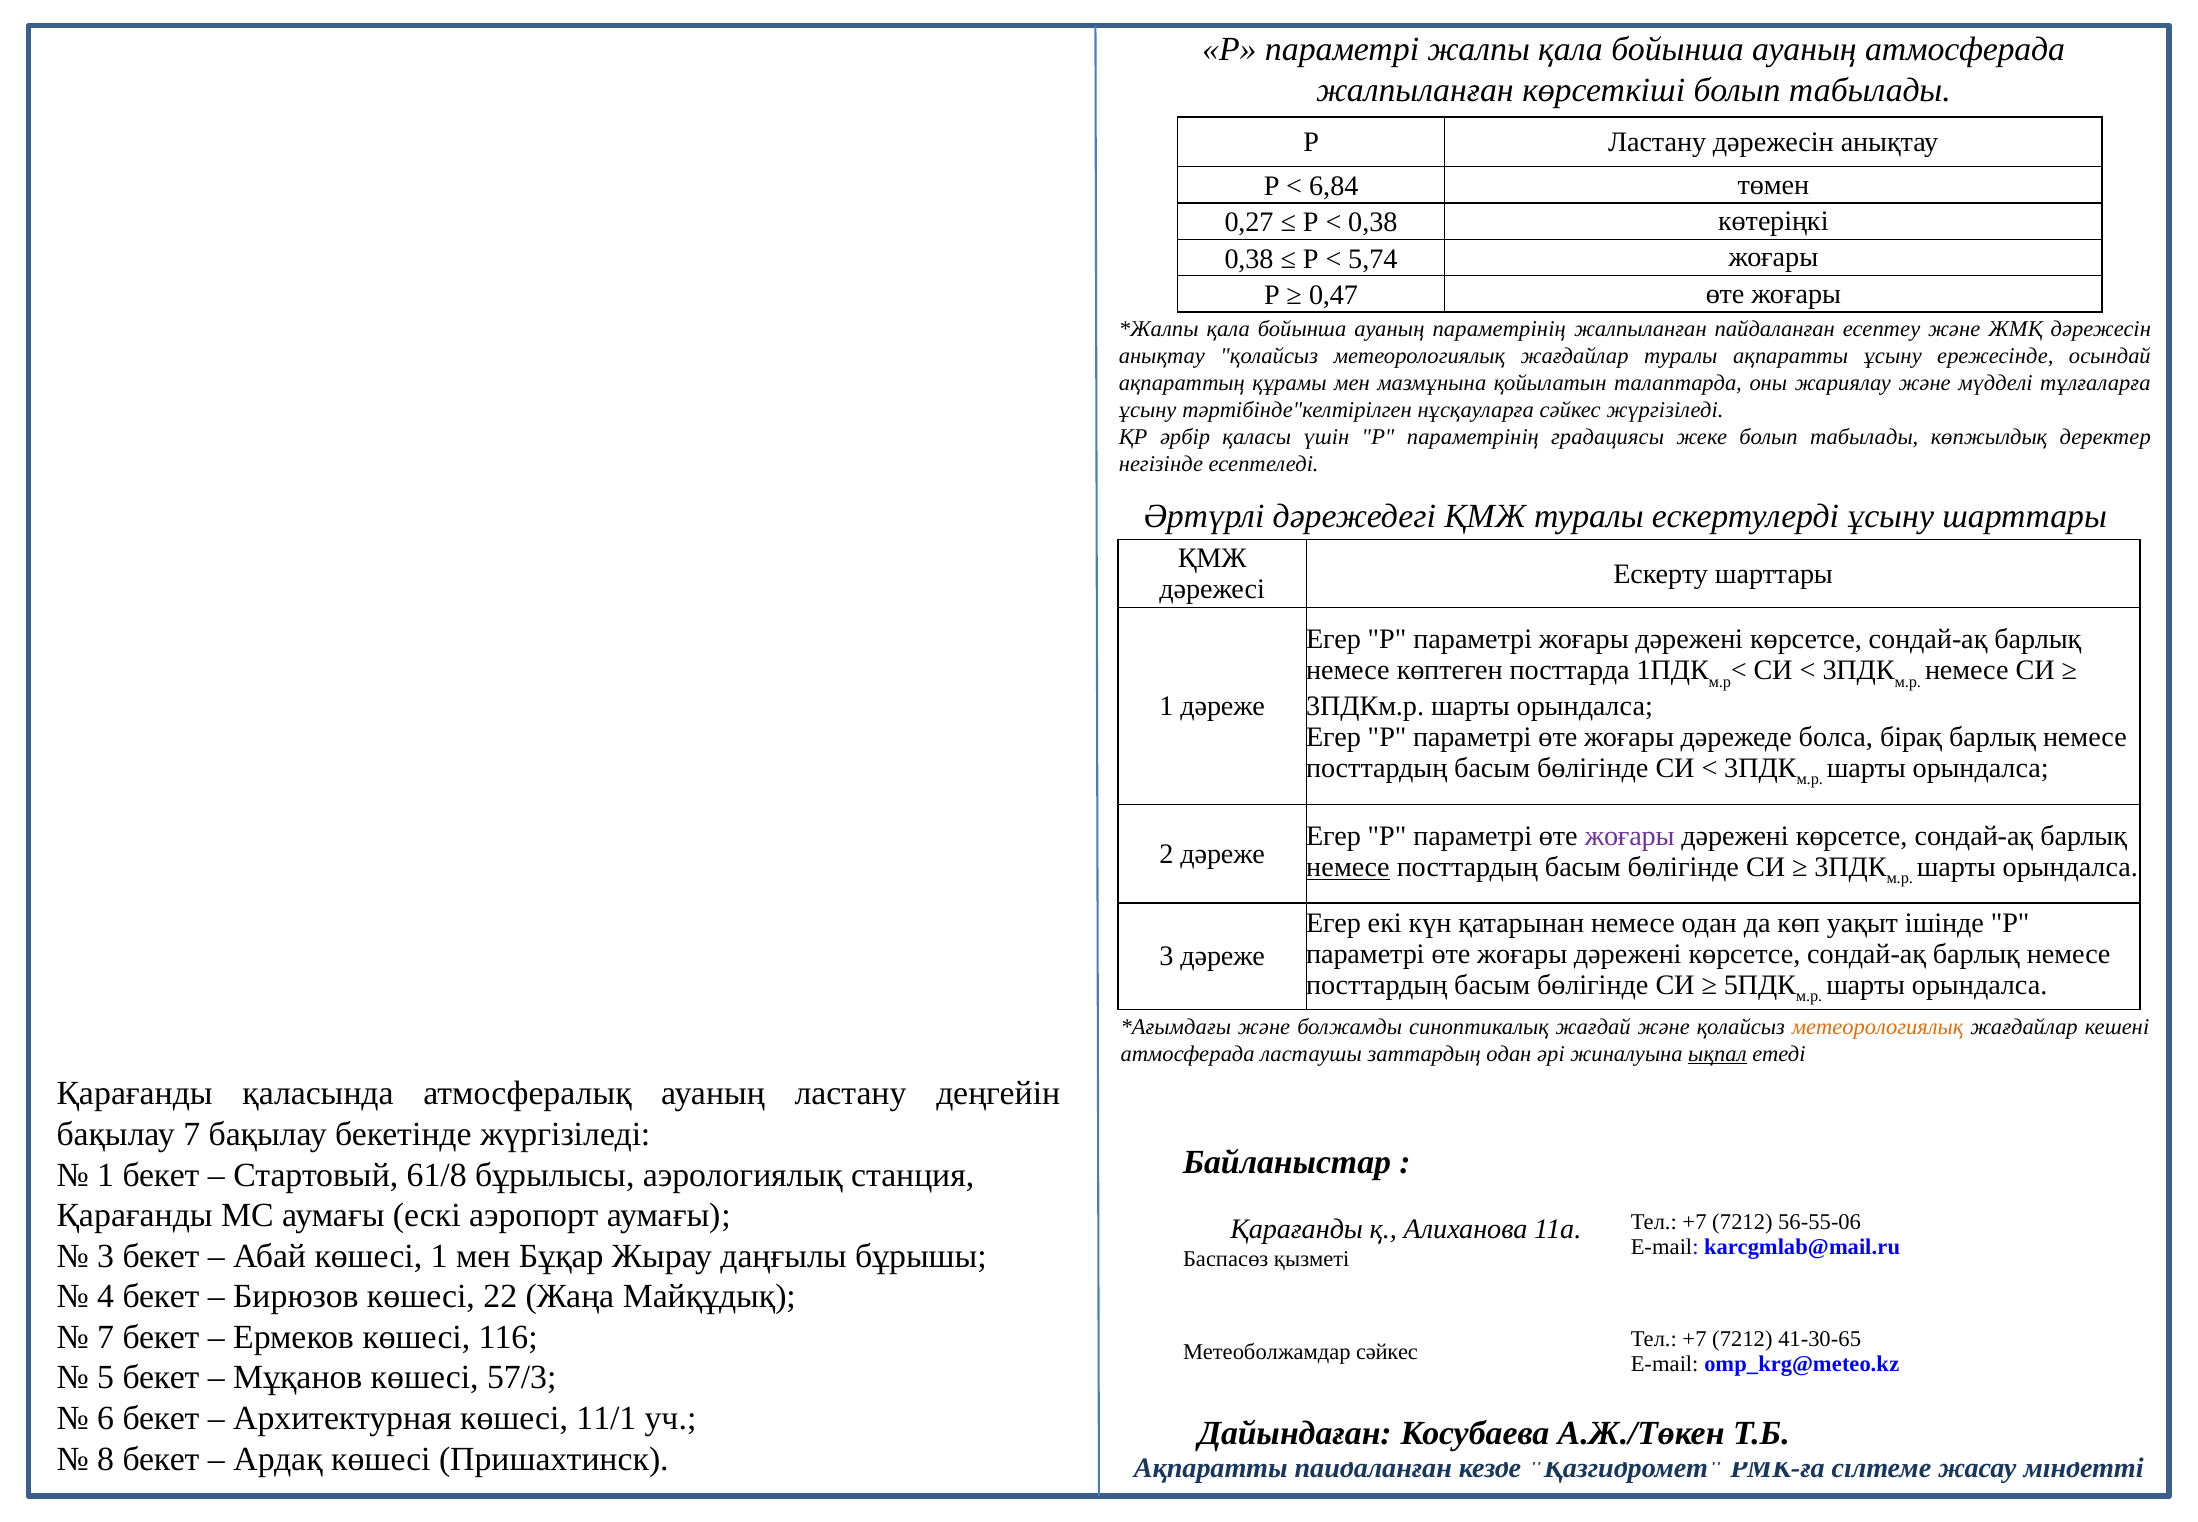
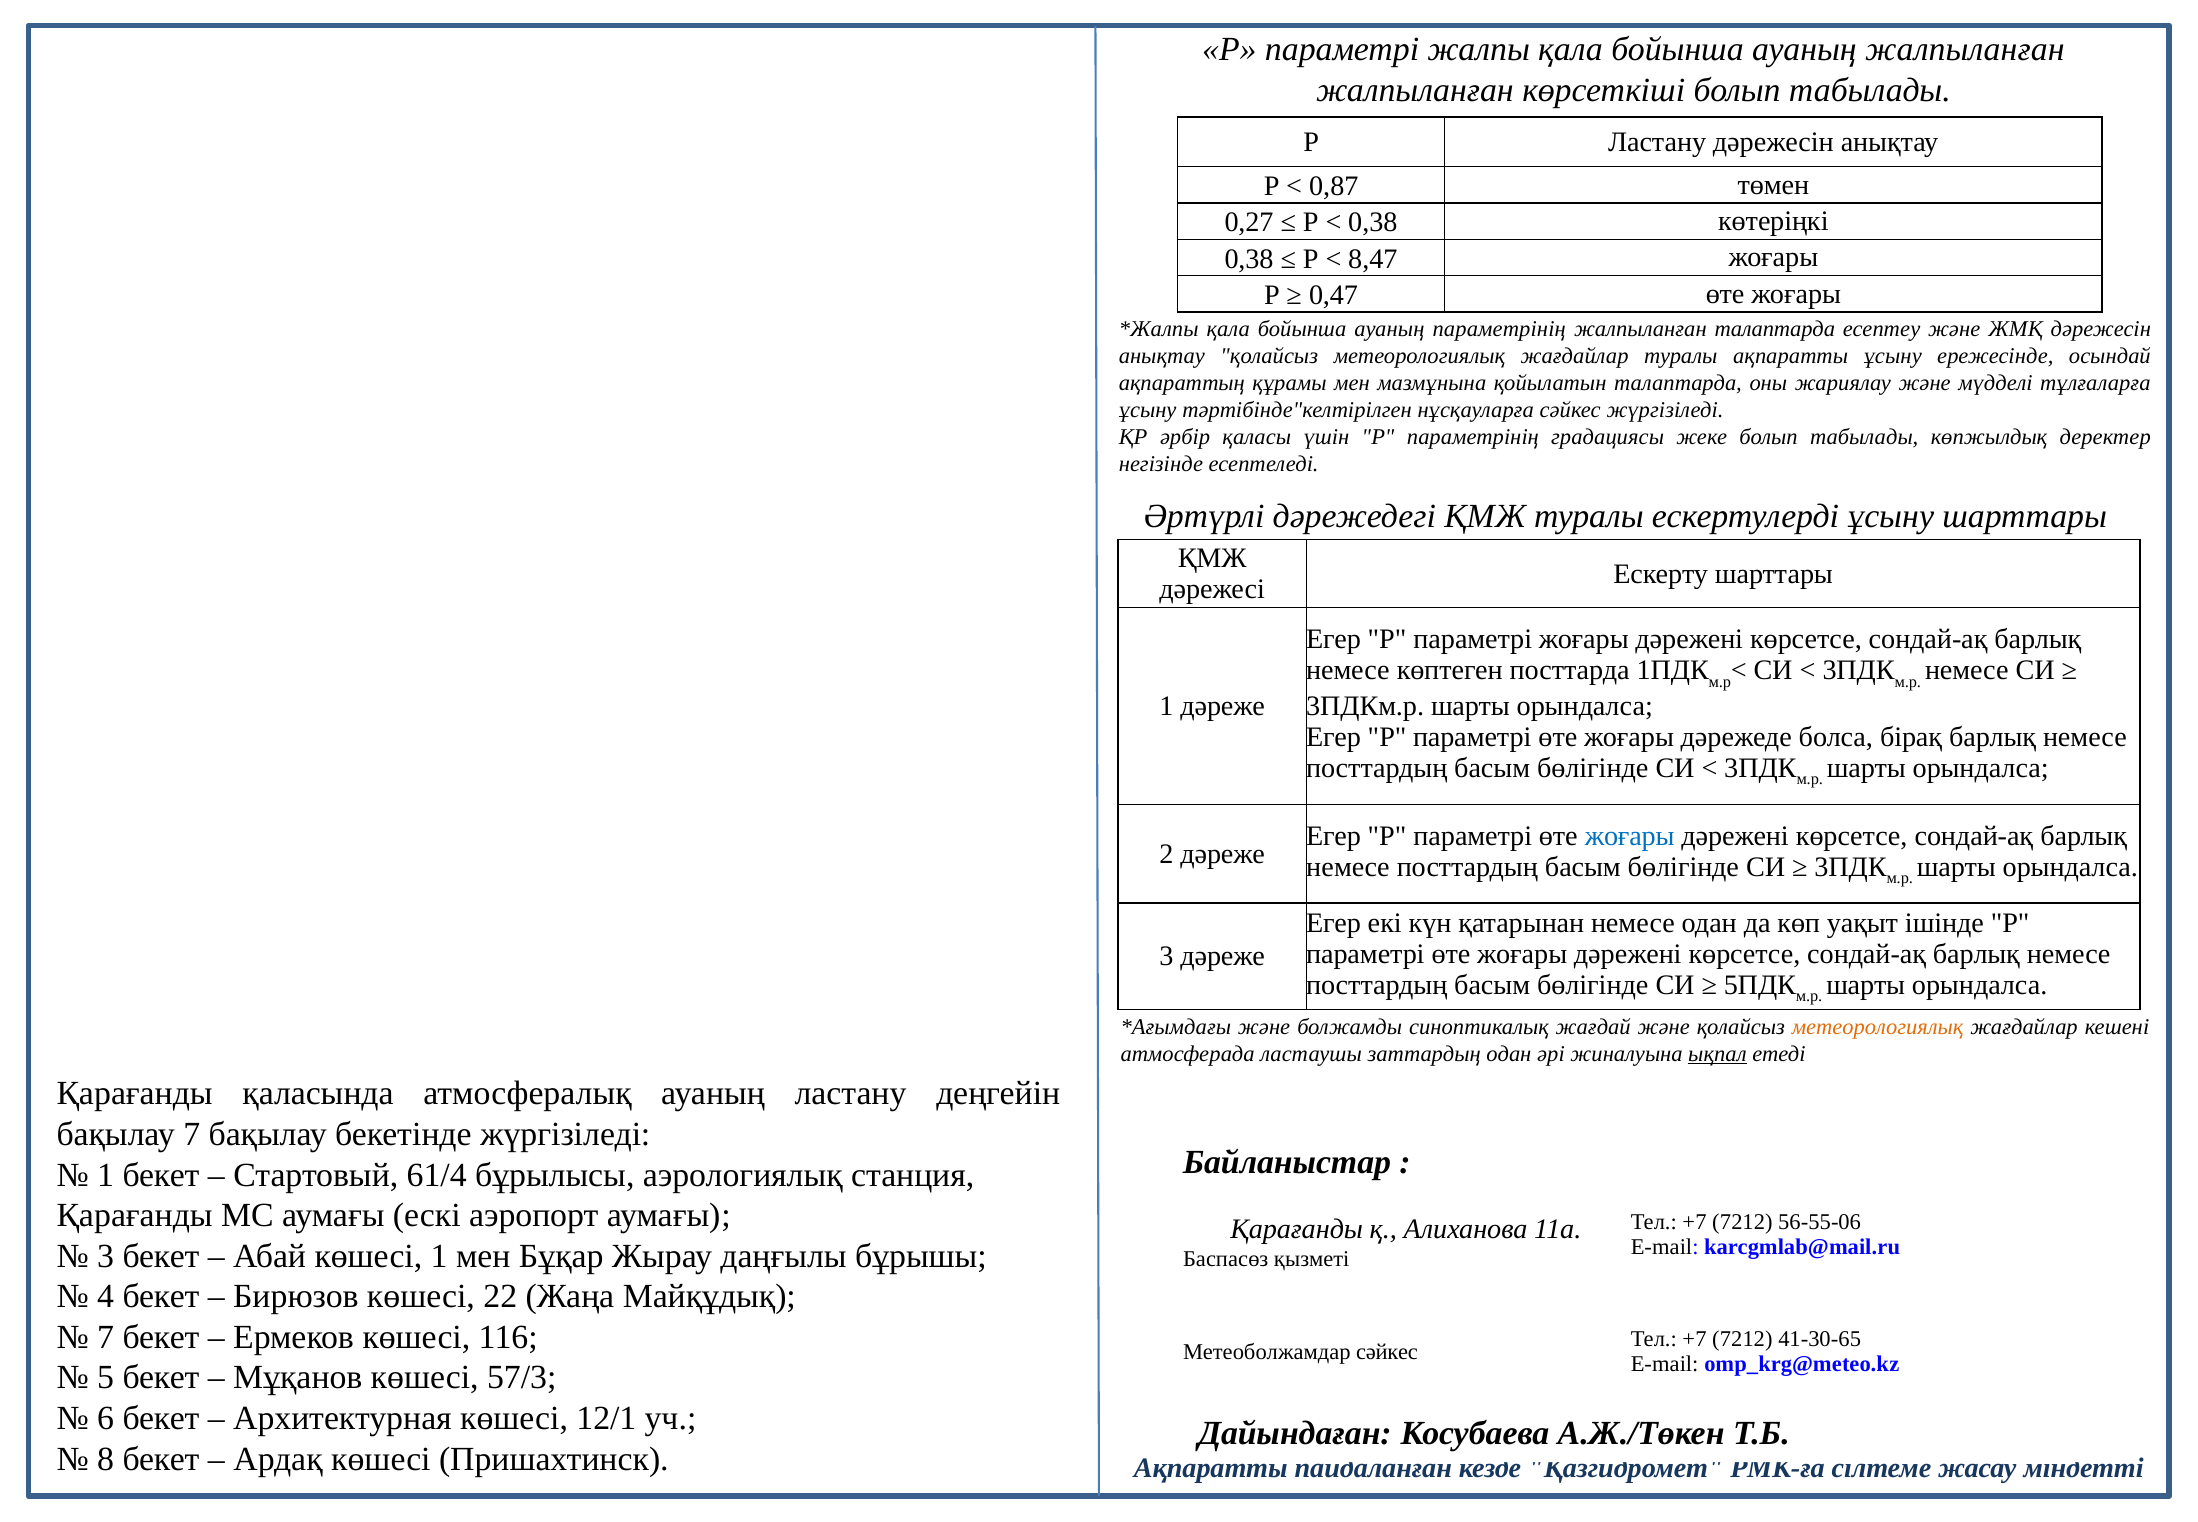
ауаның атмосферада: атмосферада -> жалпыланған
6,84: 6,84 -> 0,87
5,74: 5,74 -> 8,47
жалпыланған пайдаланған: пайдаланған -> талаптарда
жоғары at (1630, 836) colour: purple -> blue
немесе at (1348, 867) underline: present -> none
61/8: 61/8 -> 61/4
11/1: 11/1 -> 12/1
